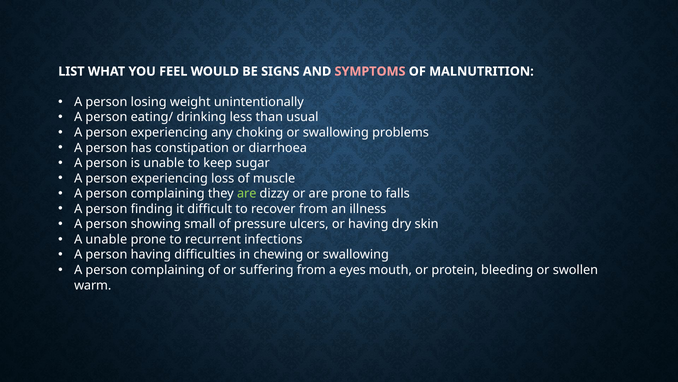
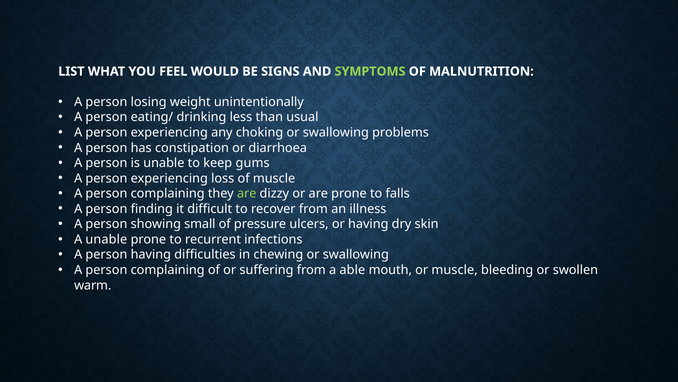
SYMPTOMS colour: pink -> light green
sugar: sugar -> gums
eyes: eyes -> able
or protein: protein -> muscle
